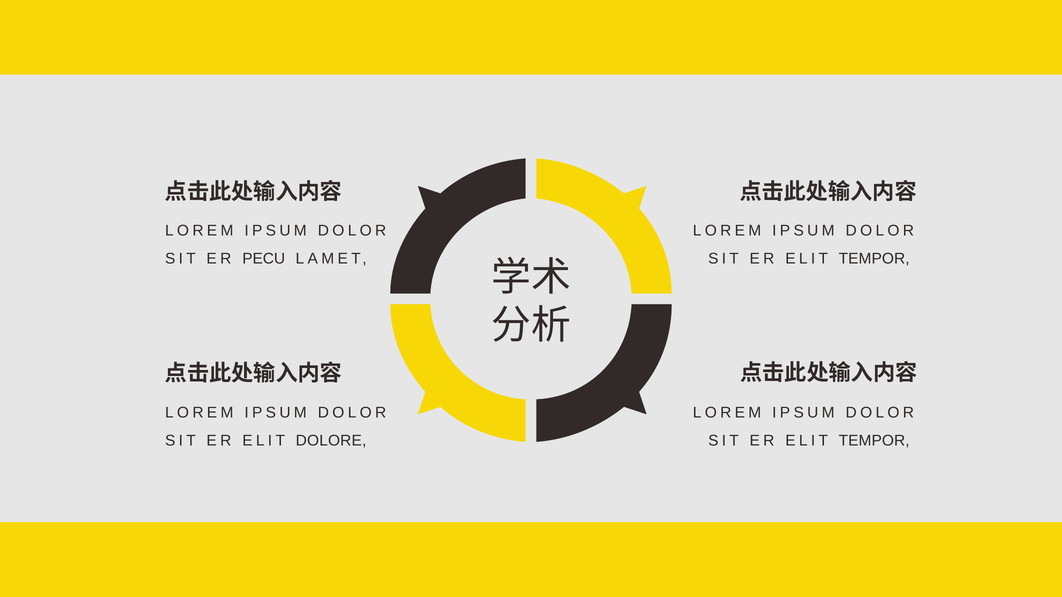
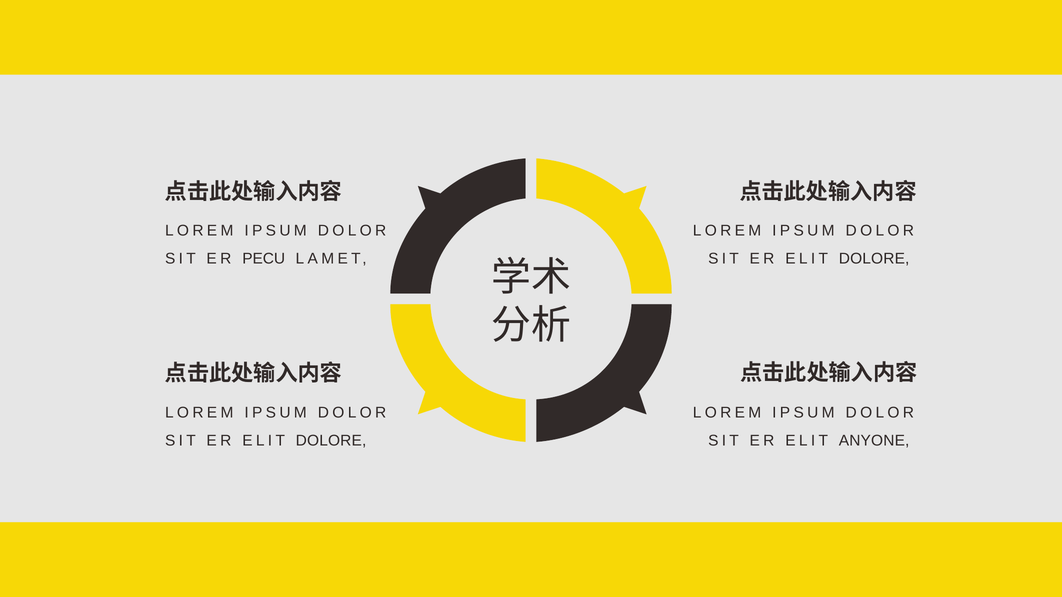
TEMPOR at (874, 259): TEMPOR -> DOLORE
TEMPOR at (874, 441): TEMPOR -> ANYONE
